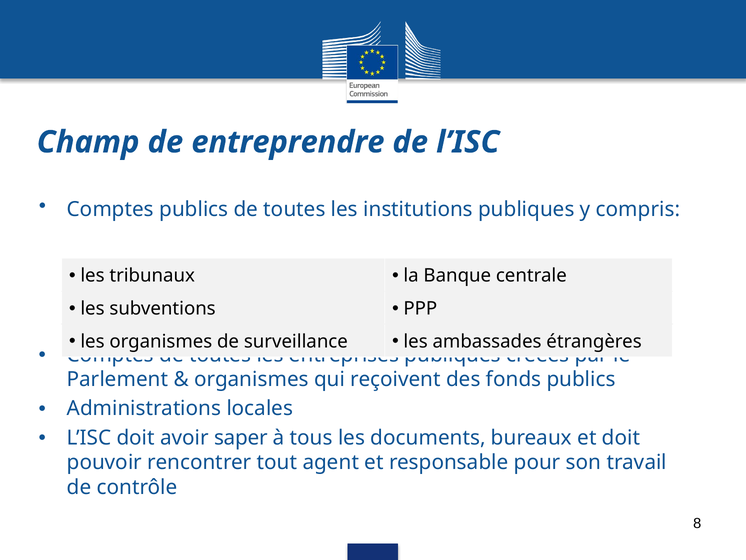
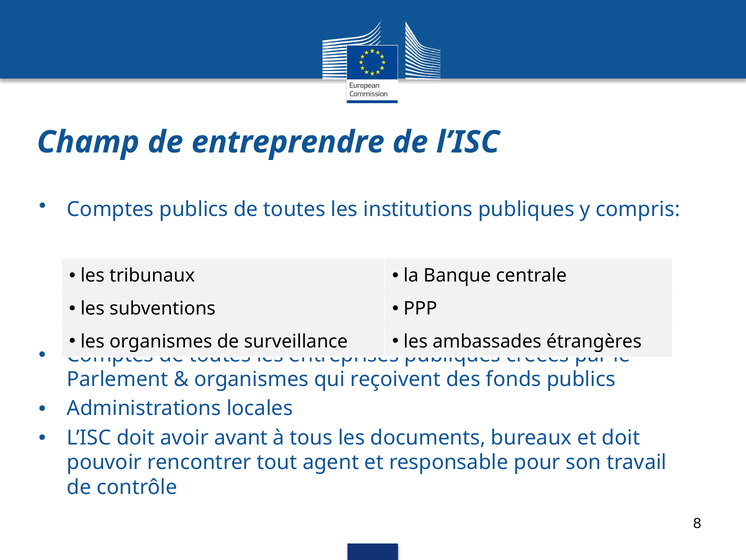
saper: saper -> avant
